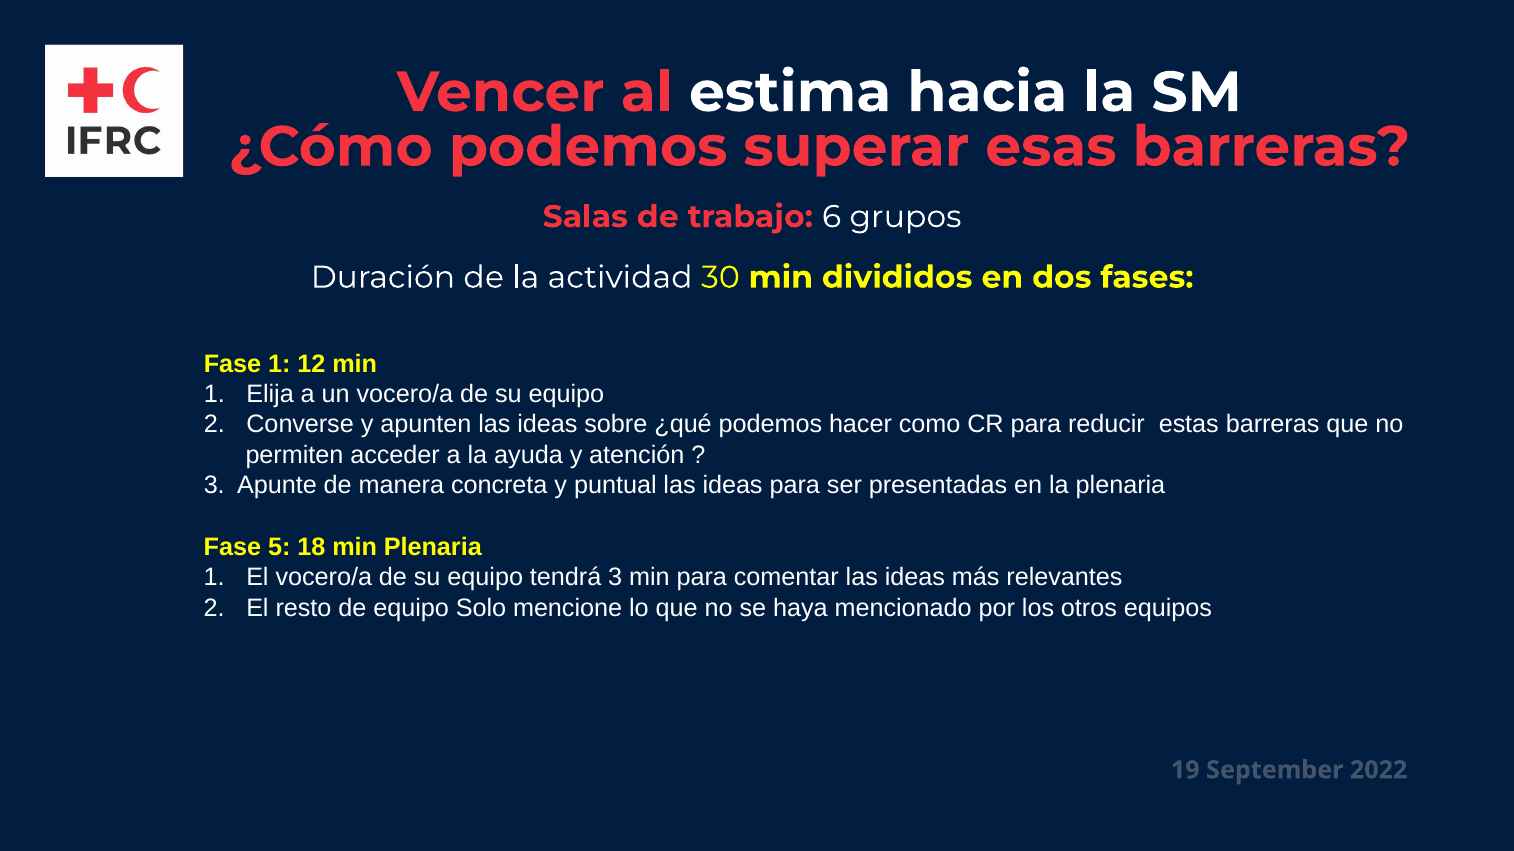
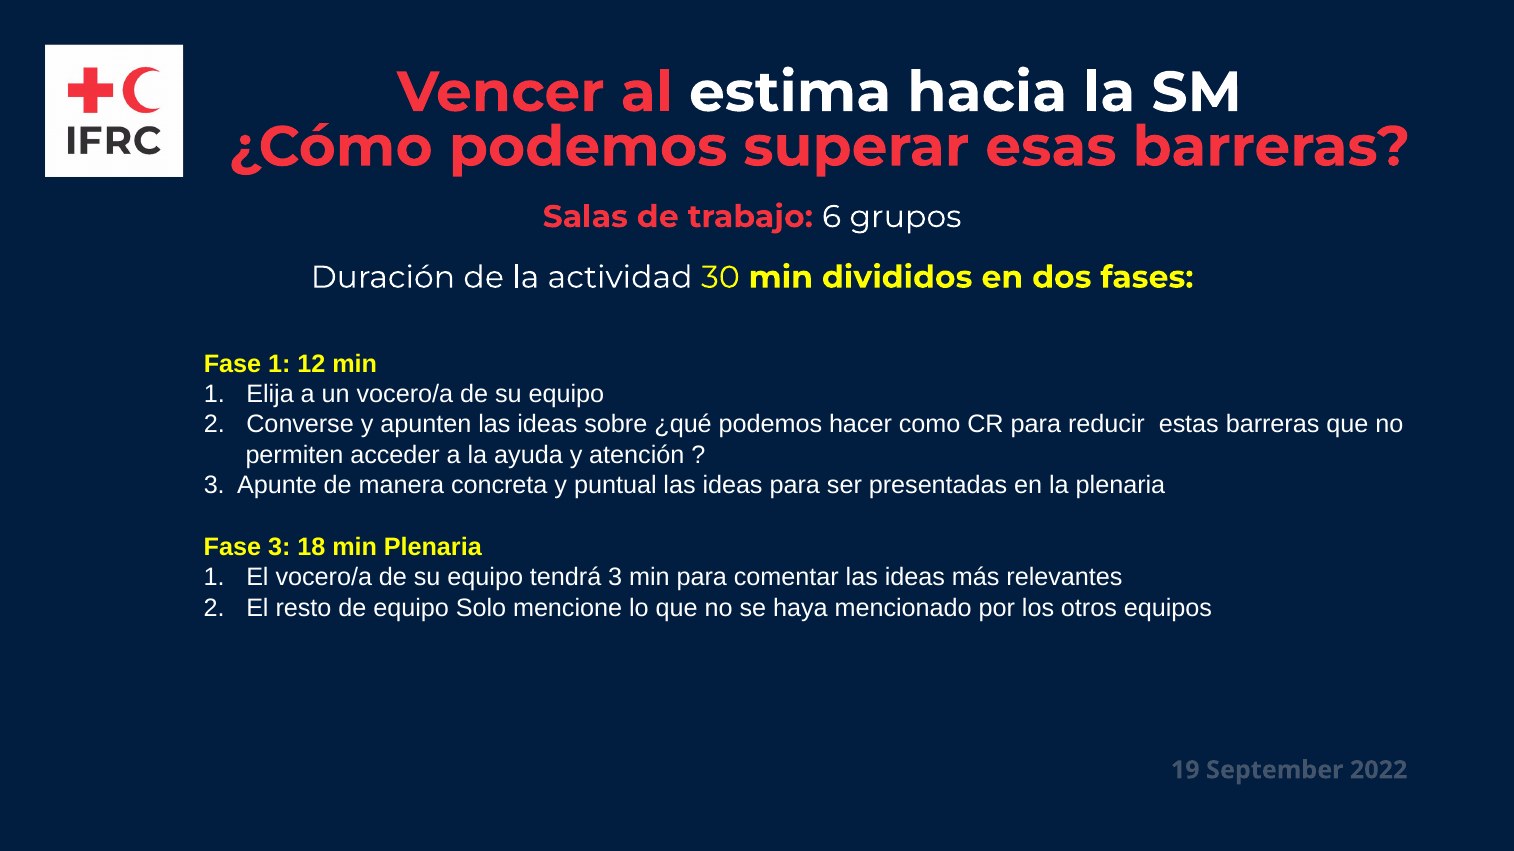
Fase 5: 5 -> 3
